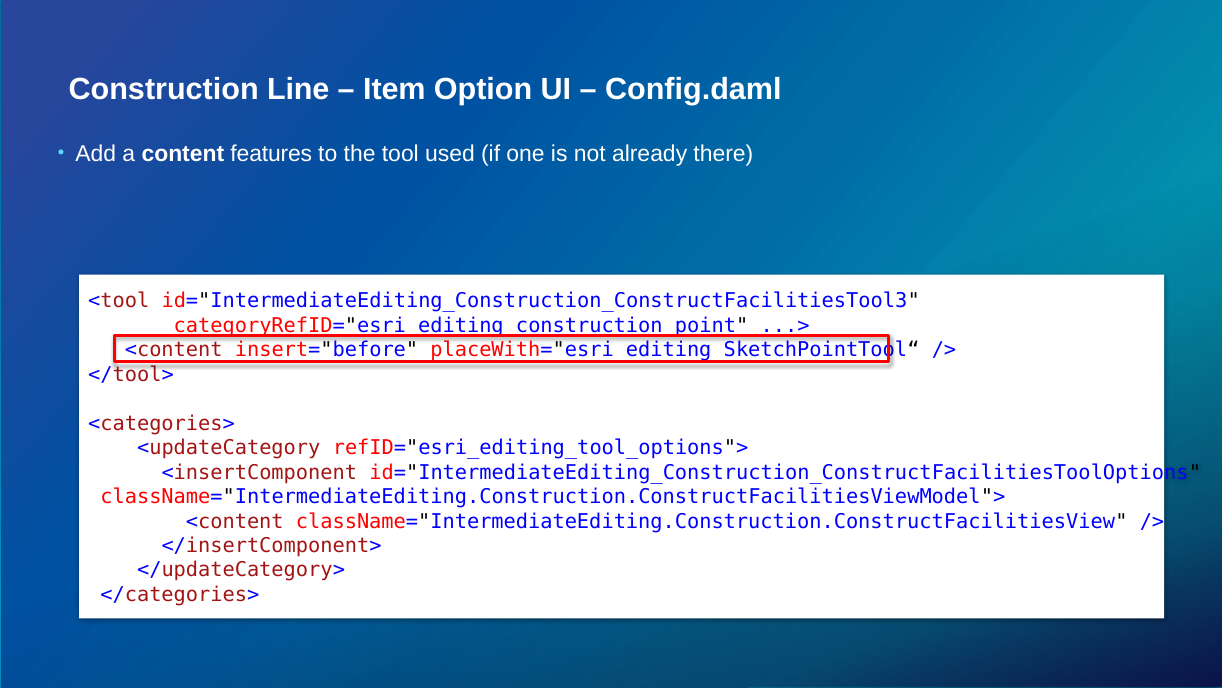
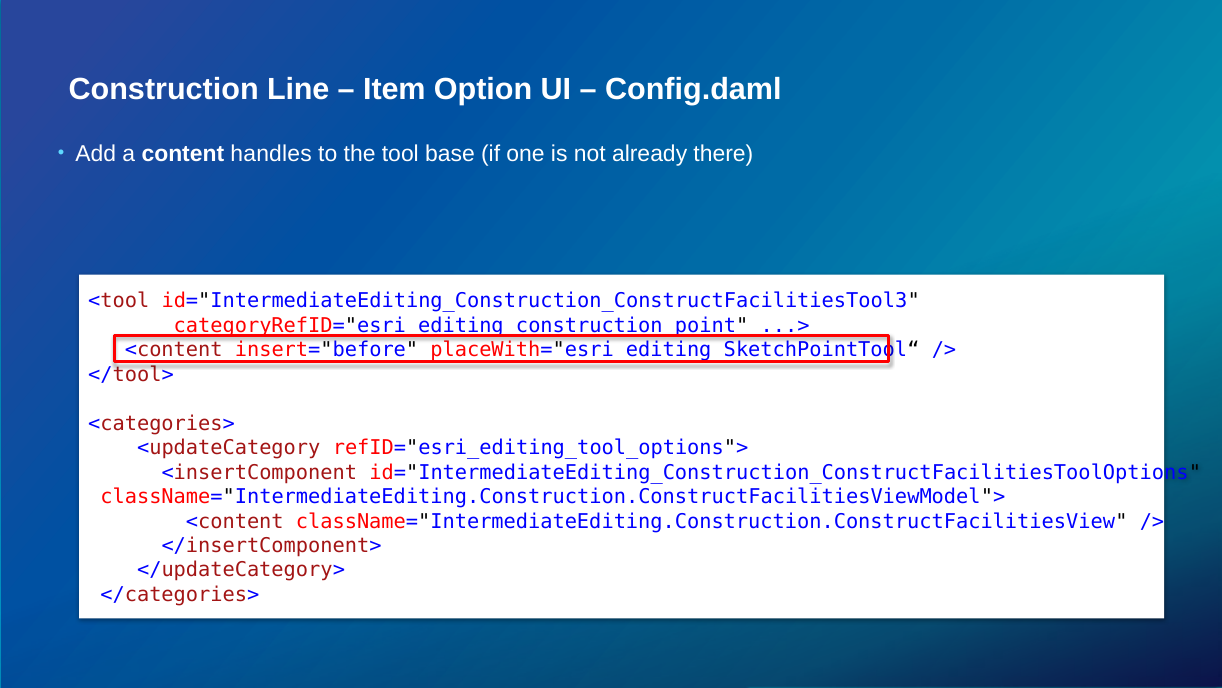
features: features -> handles
used: used -> base
